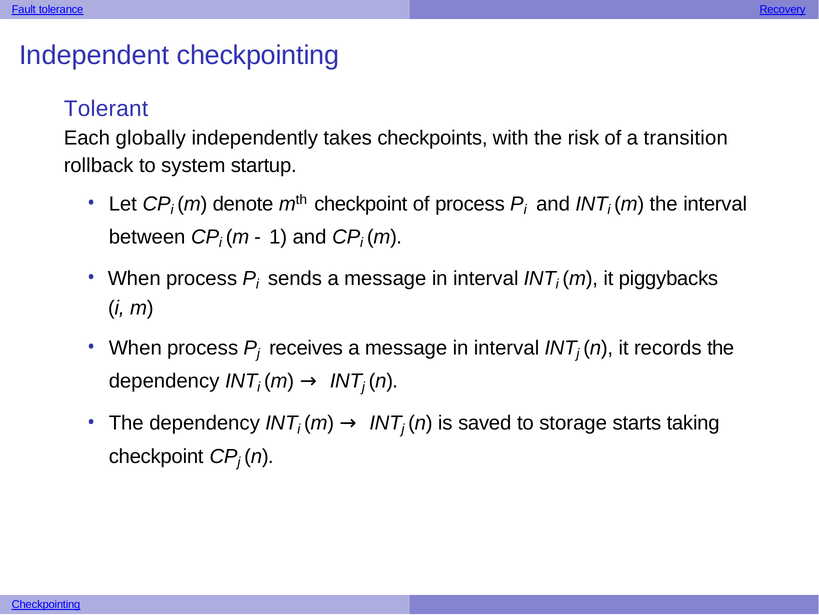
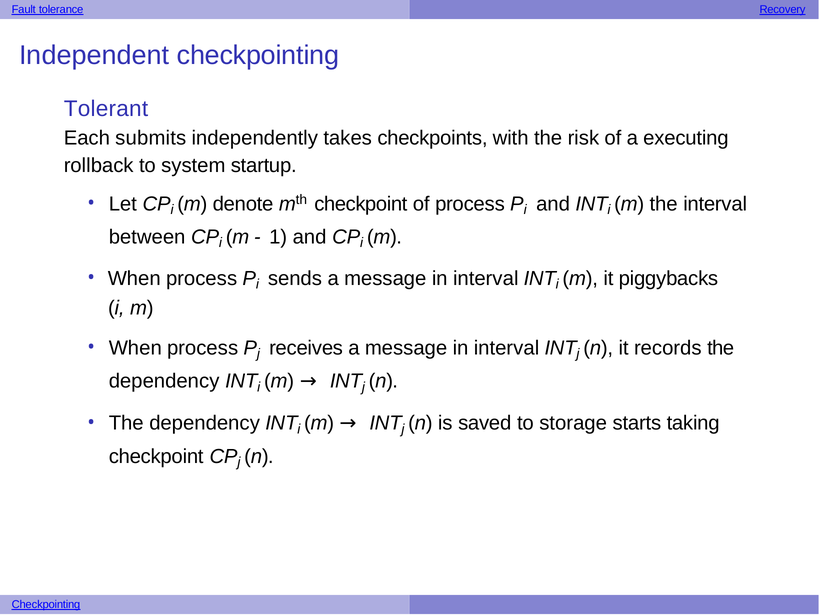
globally: globally -> submits
transition: transition -> executing
